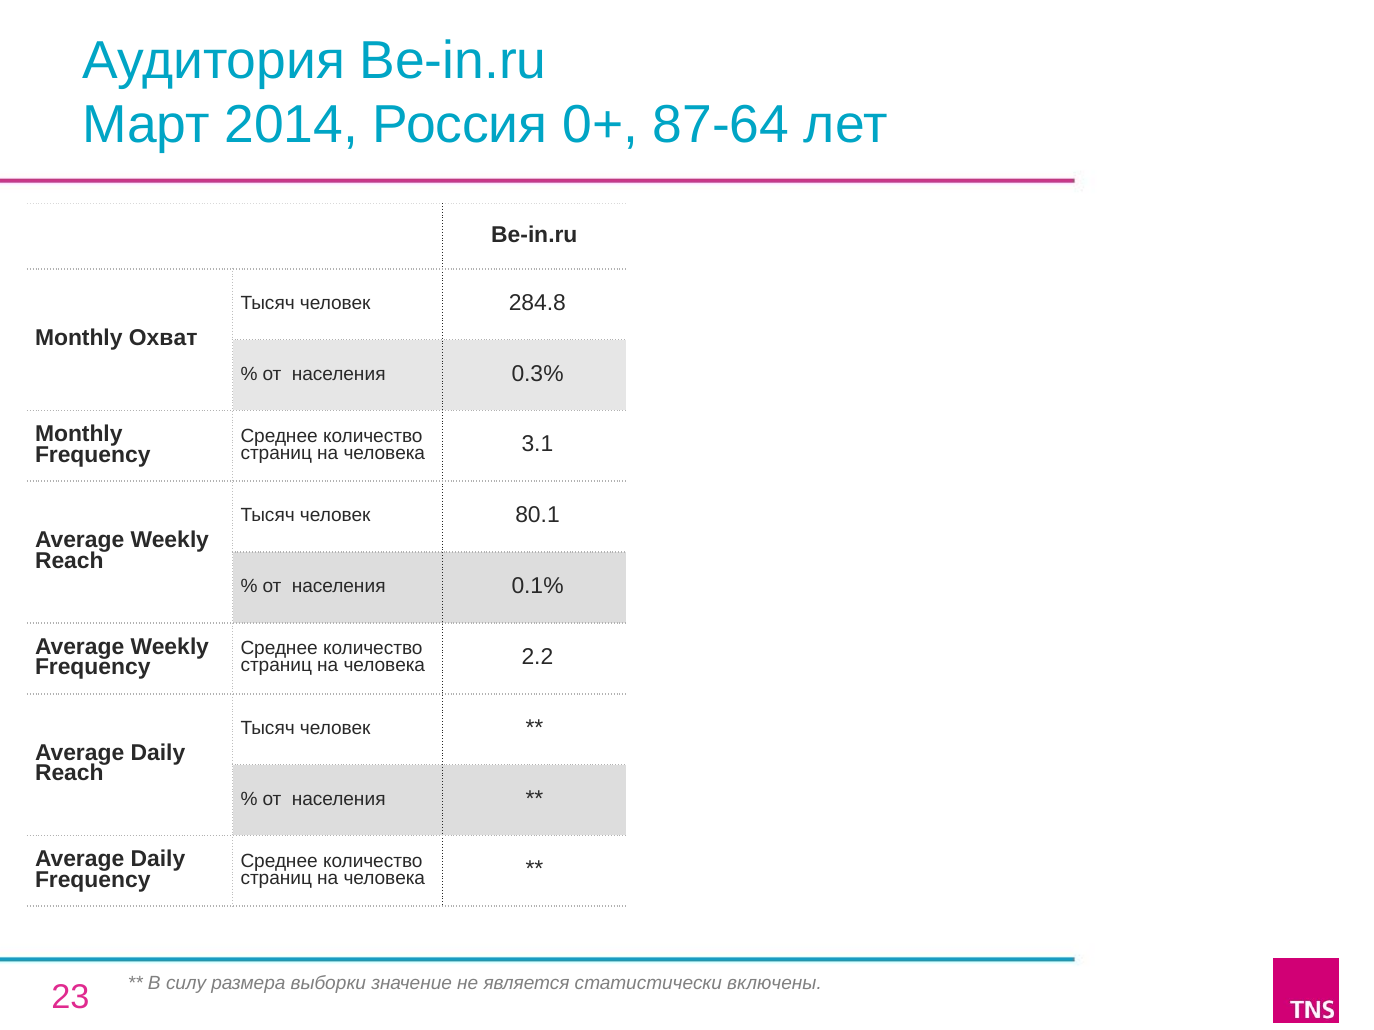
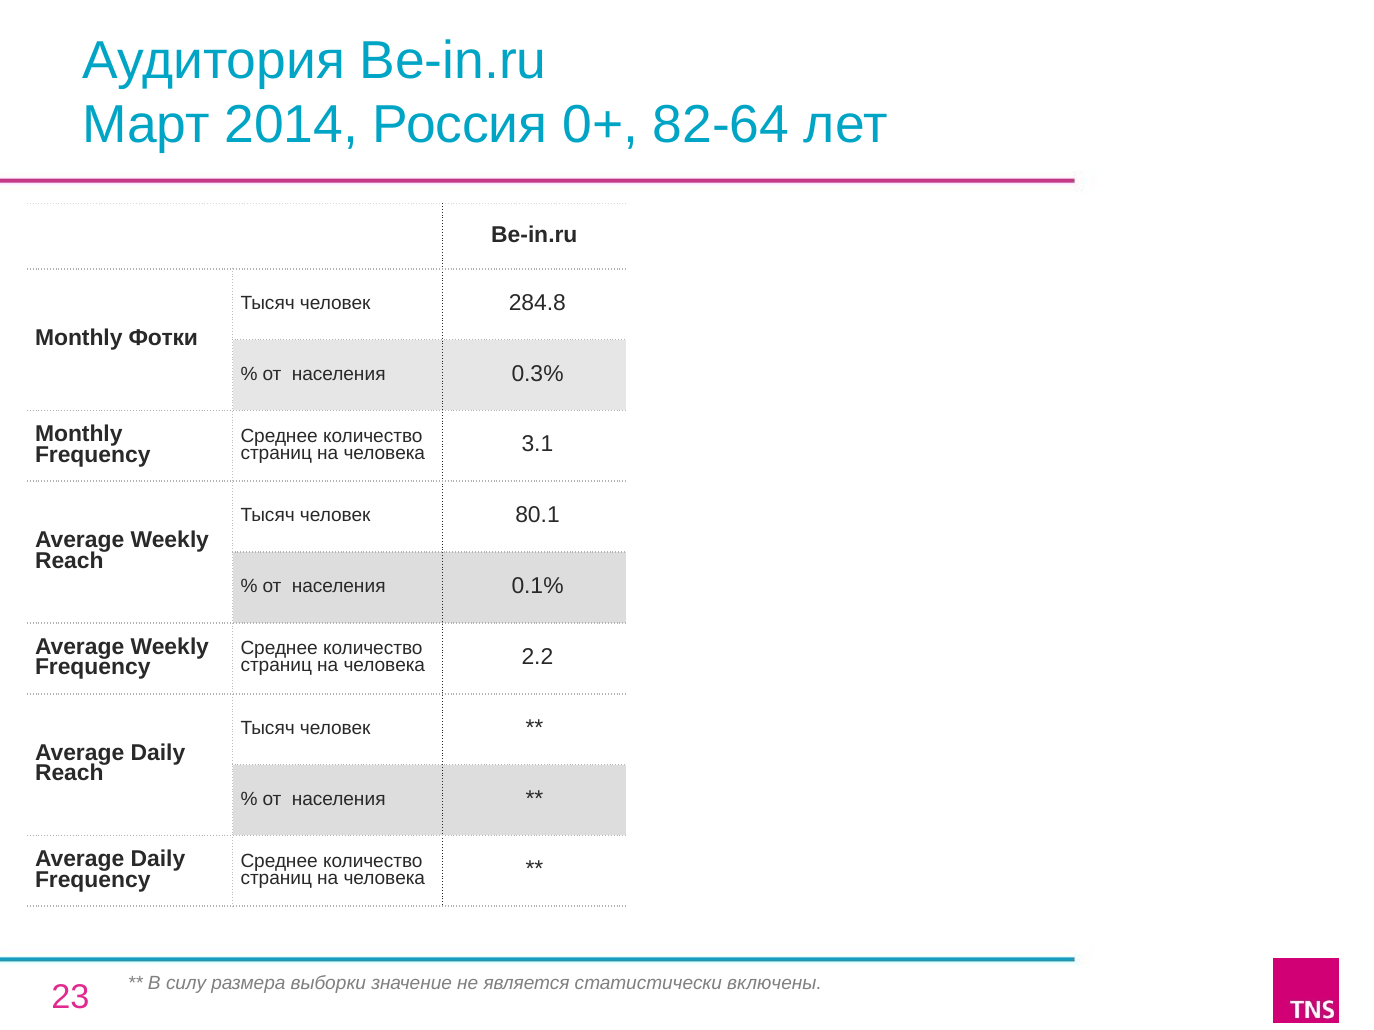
87-64: 87-64 -> 82-64
Охват: Охват -> Фотки
